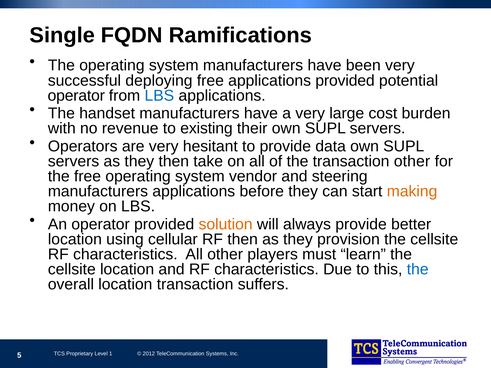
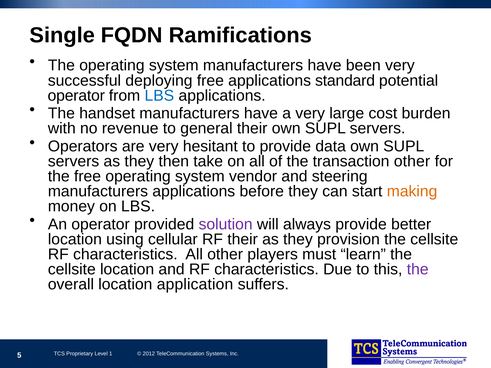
applications provided: provided -> standard
existing: existing -> general
solution colour: orange -> purple
RF then: then -> their
the at (418, 269) colour: blue -> purple
location transaction: transaction -> application
